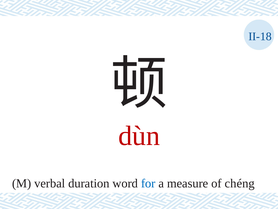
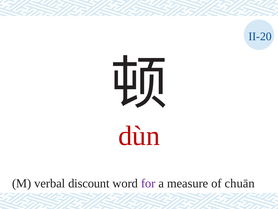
II-18: II-18 -> II-20
duration: duration -> discount
for colour: blue -> purple
chéng: chéng -> chuān
